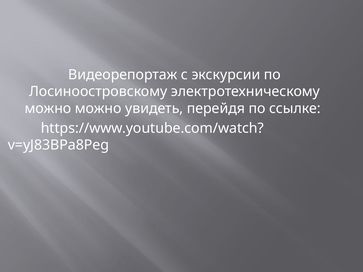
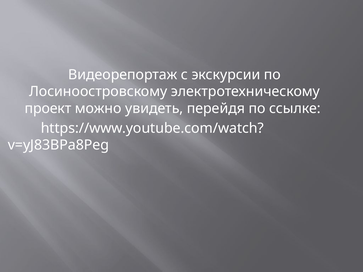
можно at (48, 109): можно -> проект
